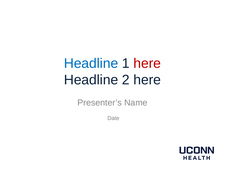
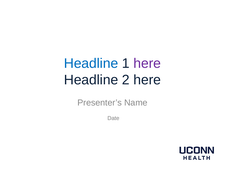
here at (147, 63) colour: red -> purple
